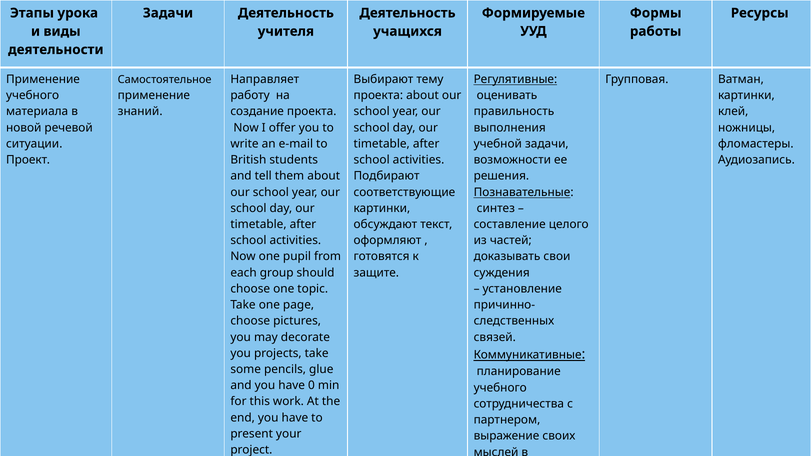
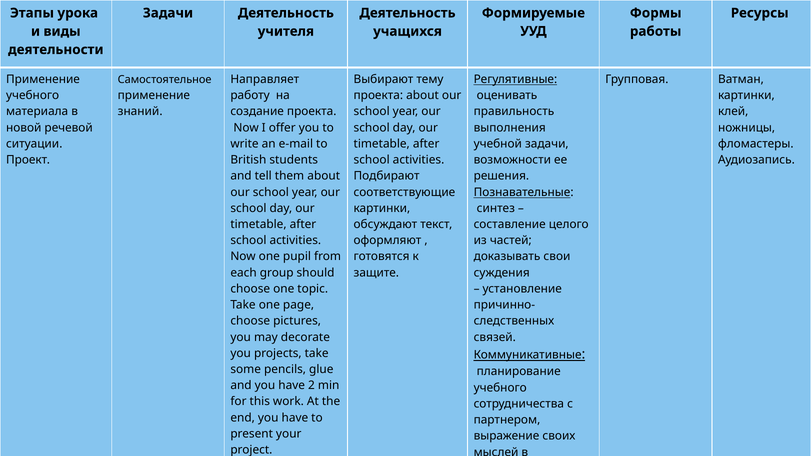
0: 0 -> 2
